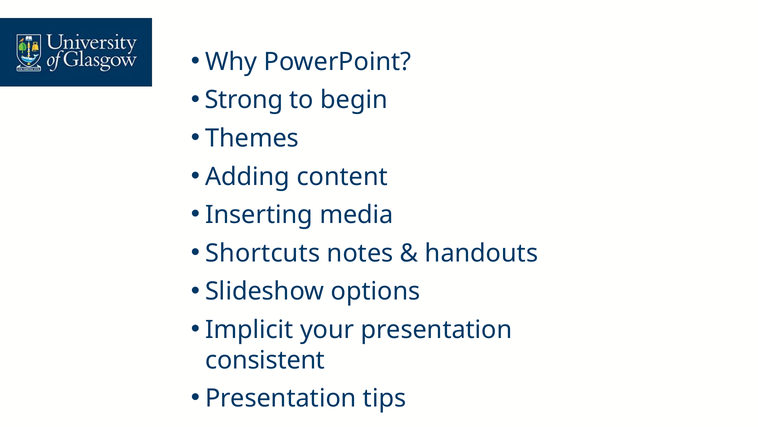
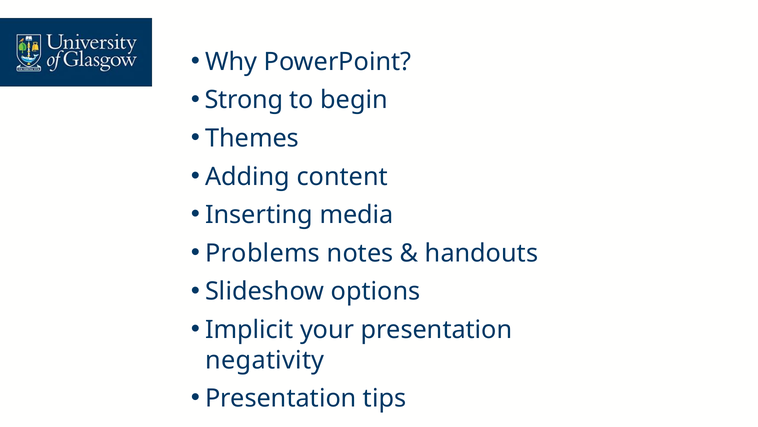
Shortcuts: Shortcuts -> Problems
consistent: consistent -> negativity
